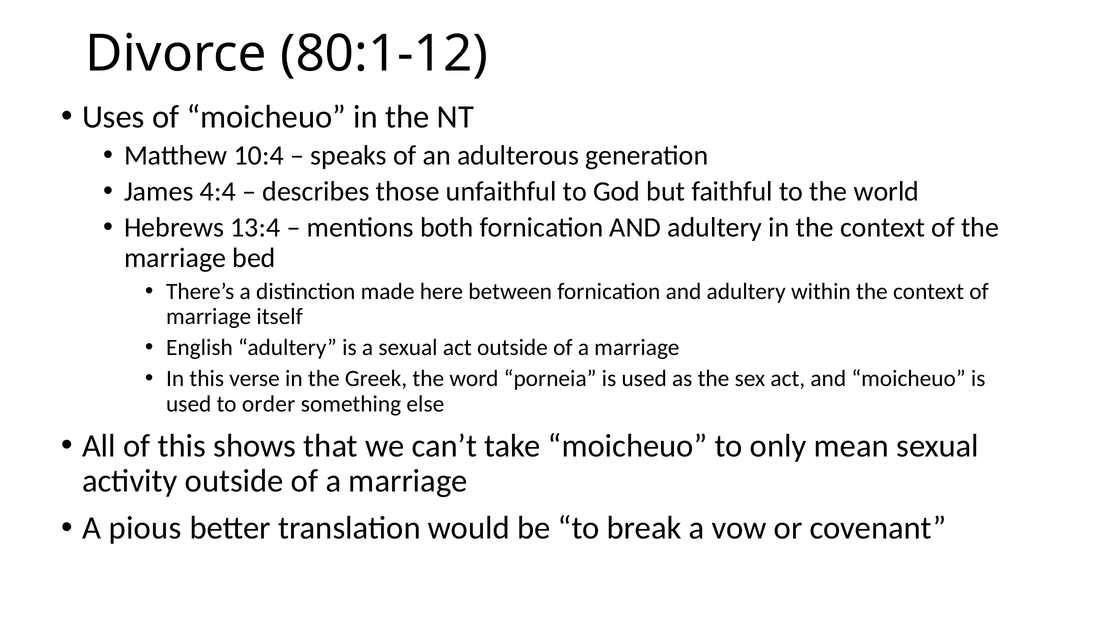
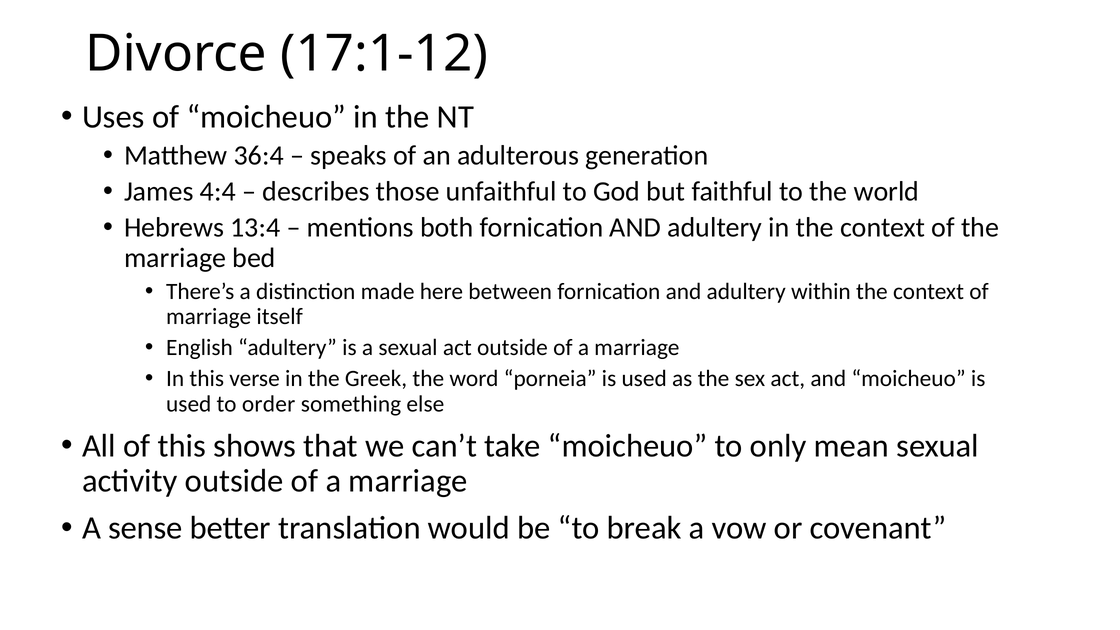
80:1-12: 80:1-12 -> 17:1-12
10:4: 10:4 -> 36:4
pious: pious -> sense
